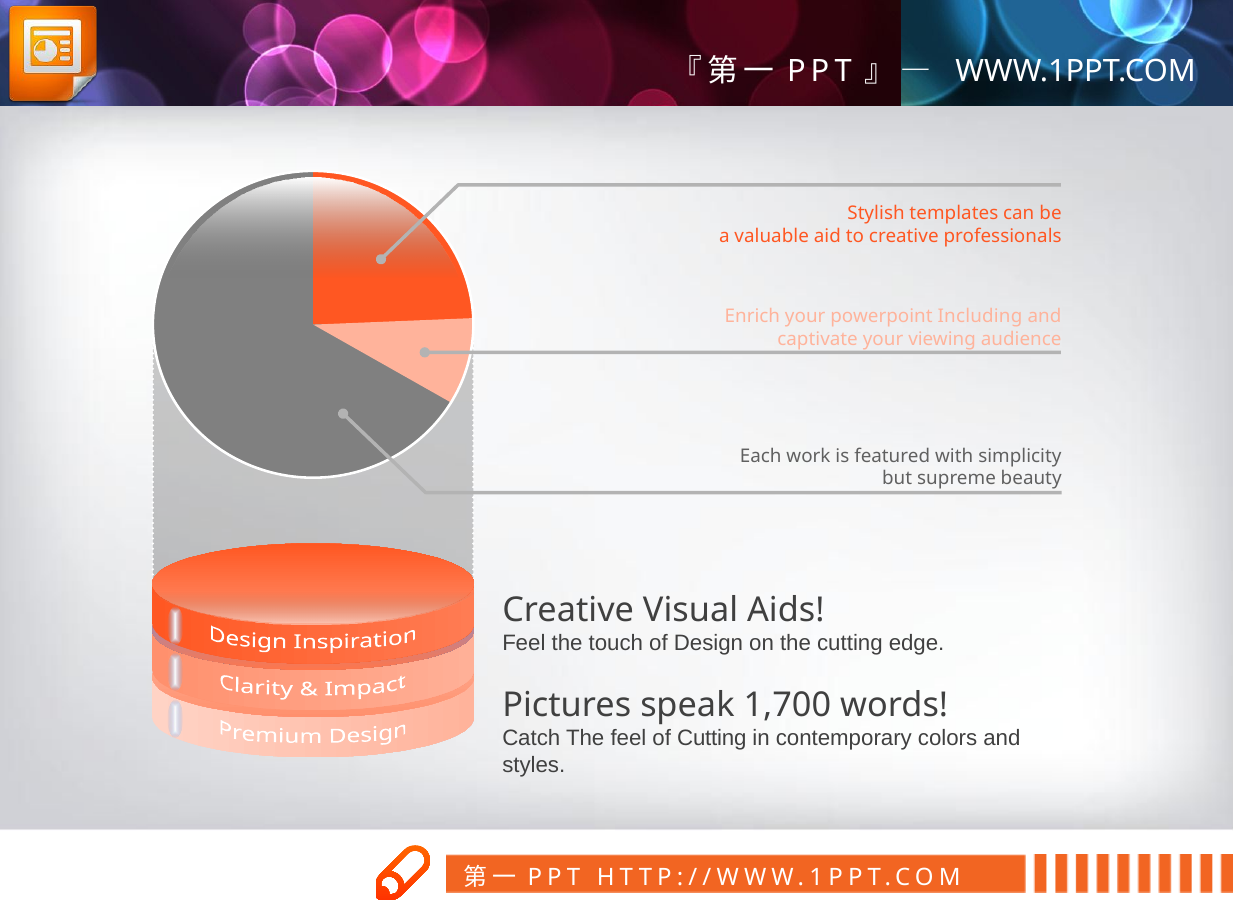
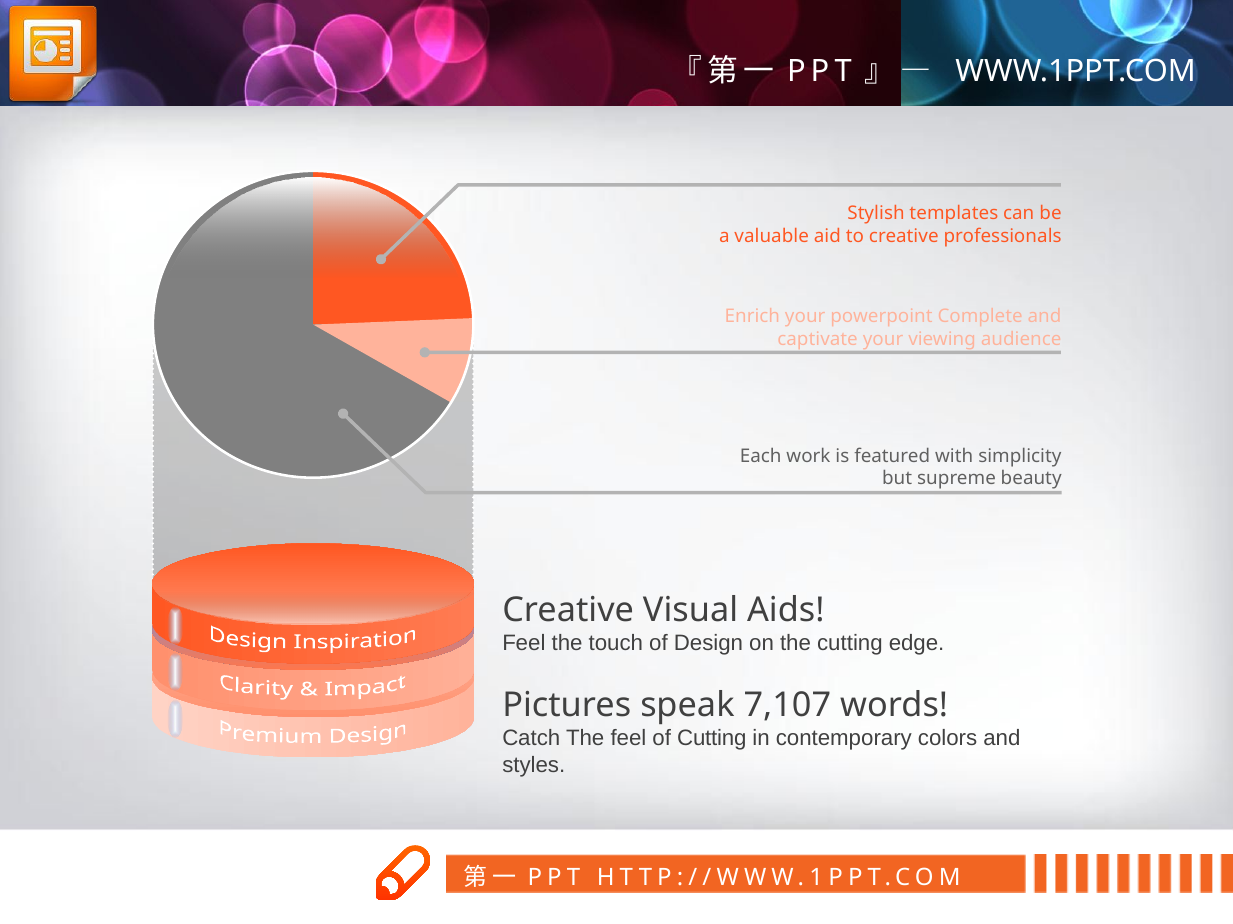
Including: Including -> Complete
1,700: 1,700 -> 7,107
